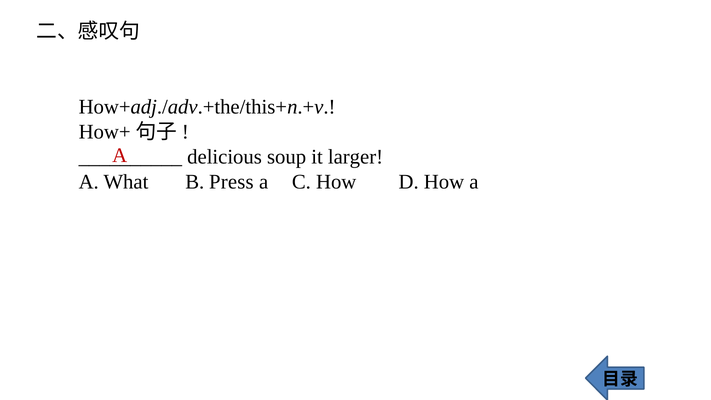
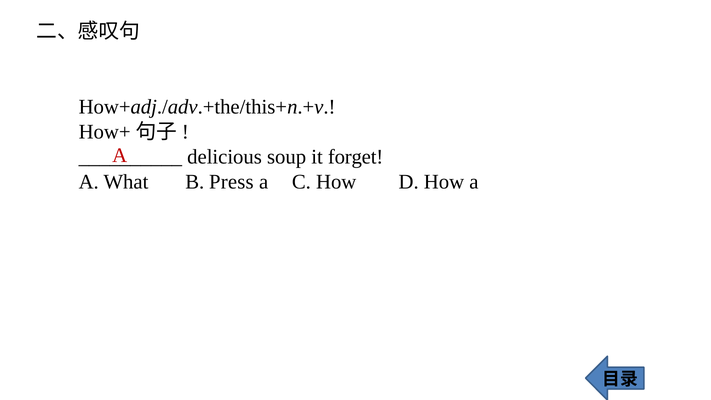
larger: larger -> forget
